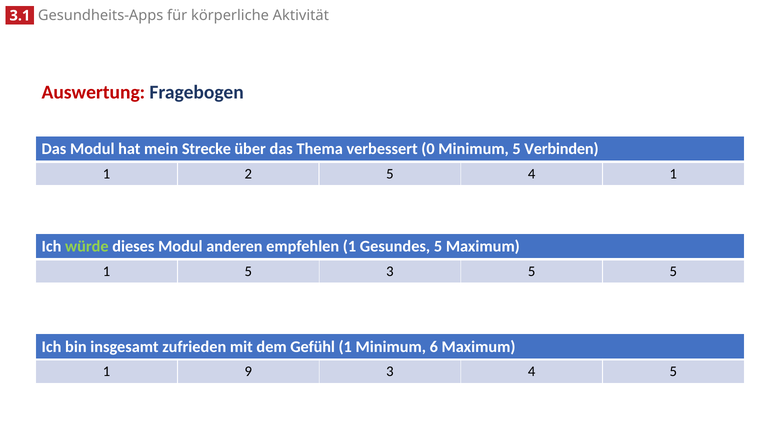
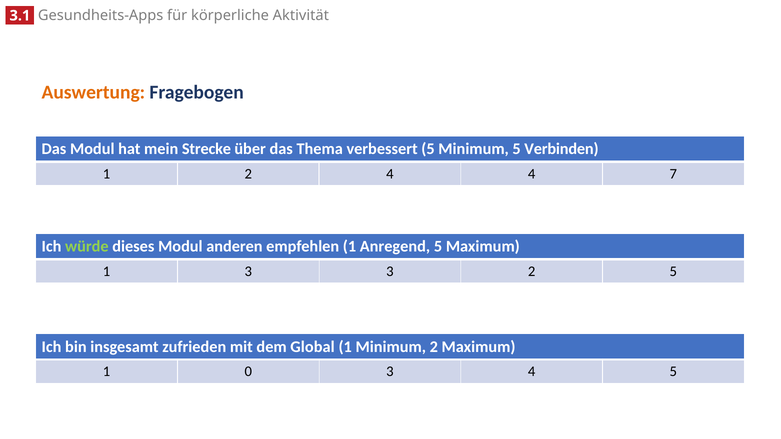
Auswertung colour: red -> orange
verbessert 0: 0 -> 5
2 5: 5 -> 4
4 1: 1 -> 7
Gesundes: Gesundes -> Anregend
1 5: 5 -> 3
3 5: 5 -> 2
Gefühl: Gefühl -> Global
Minimum 6: 6 -> 2
9: 9 -> 0
